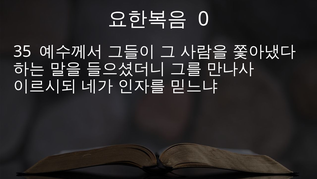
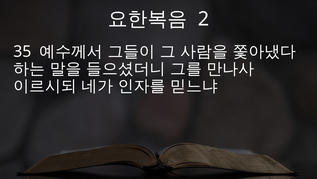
0: 0 -> 2
